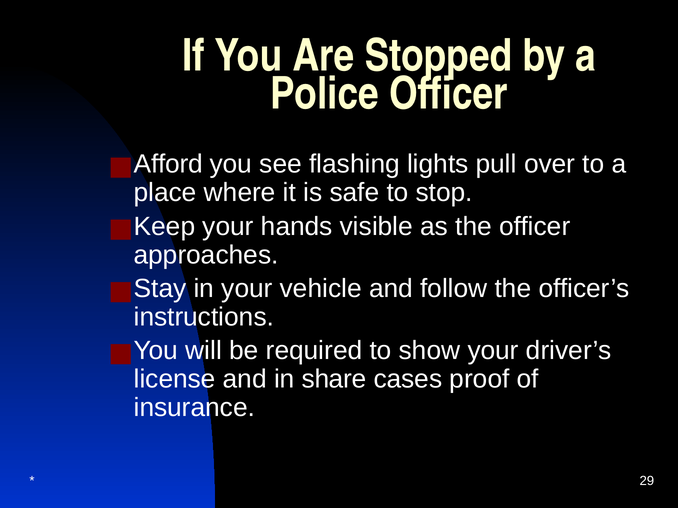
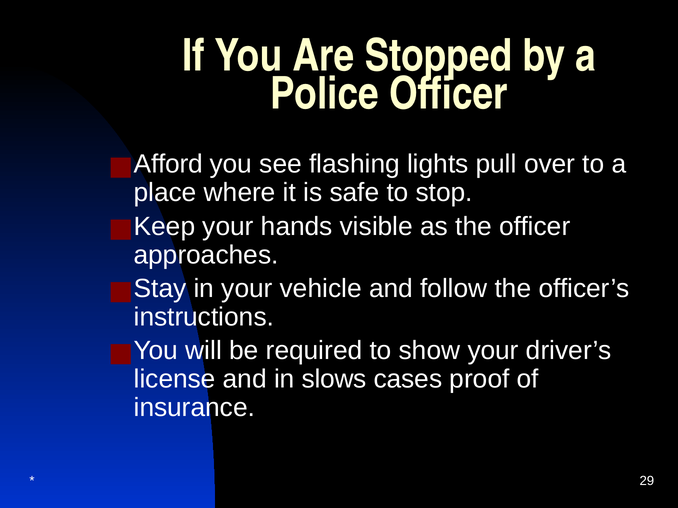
share: share -> slows
